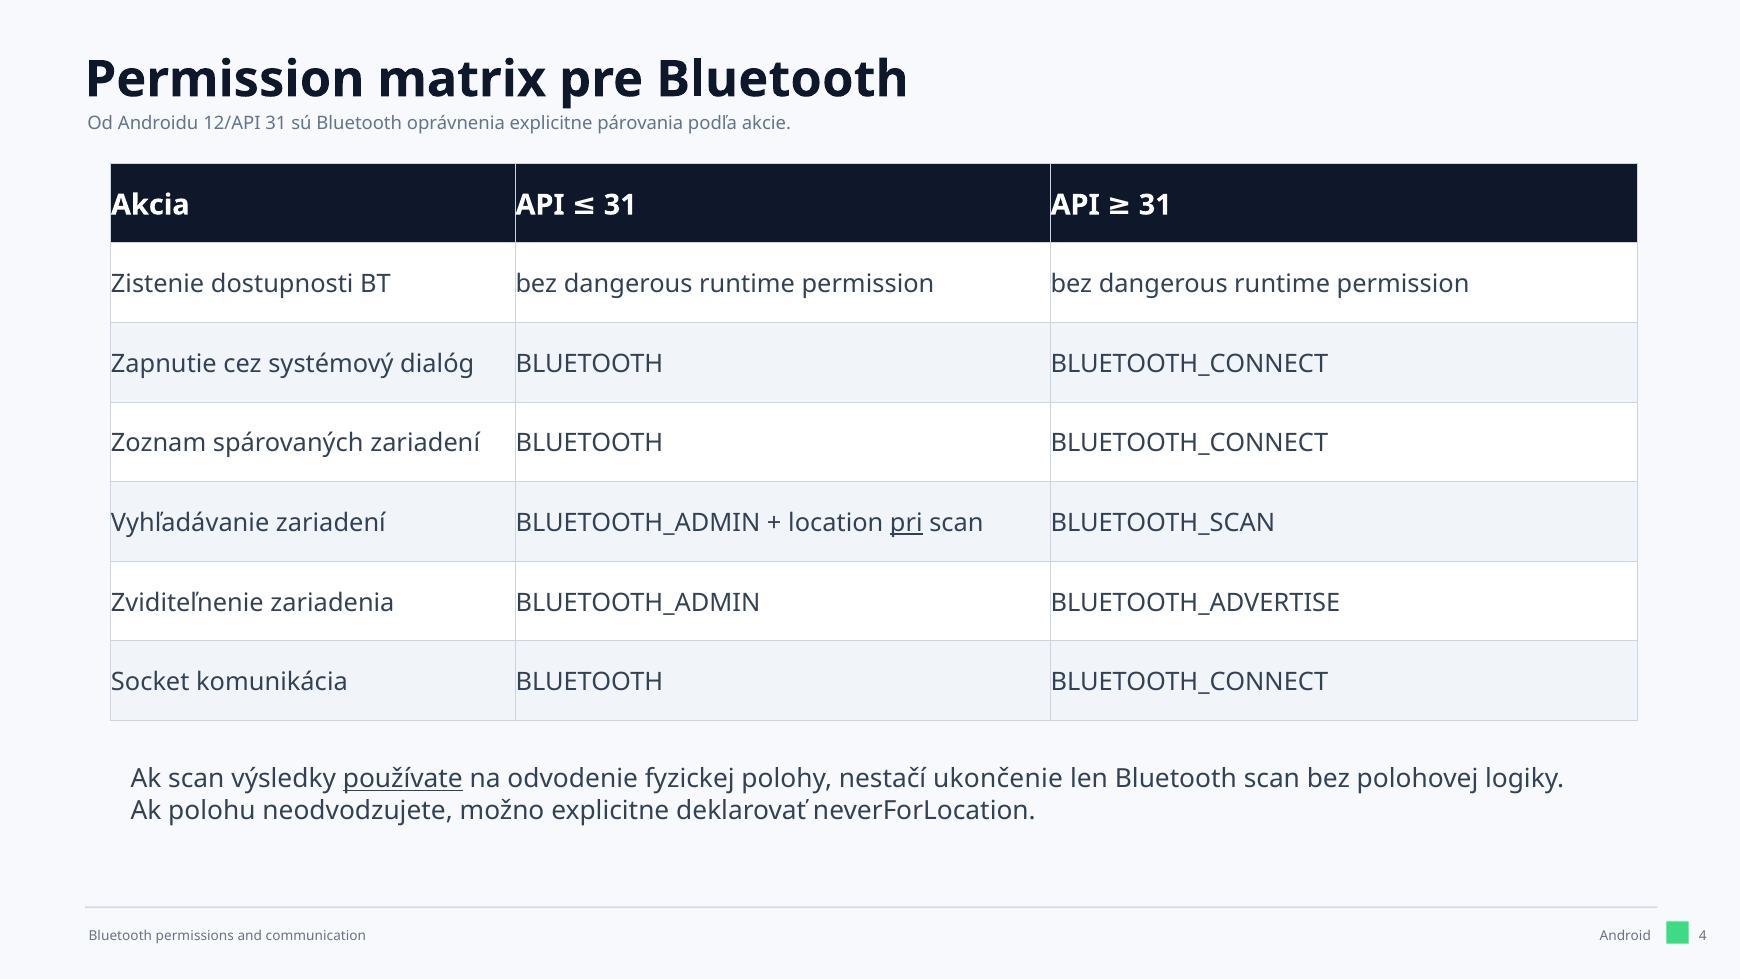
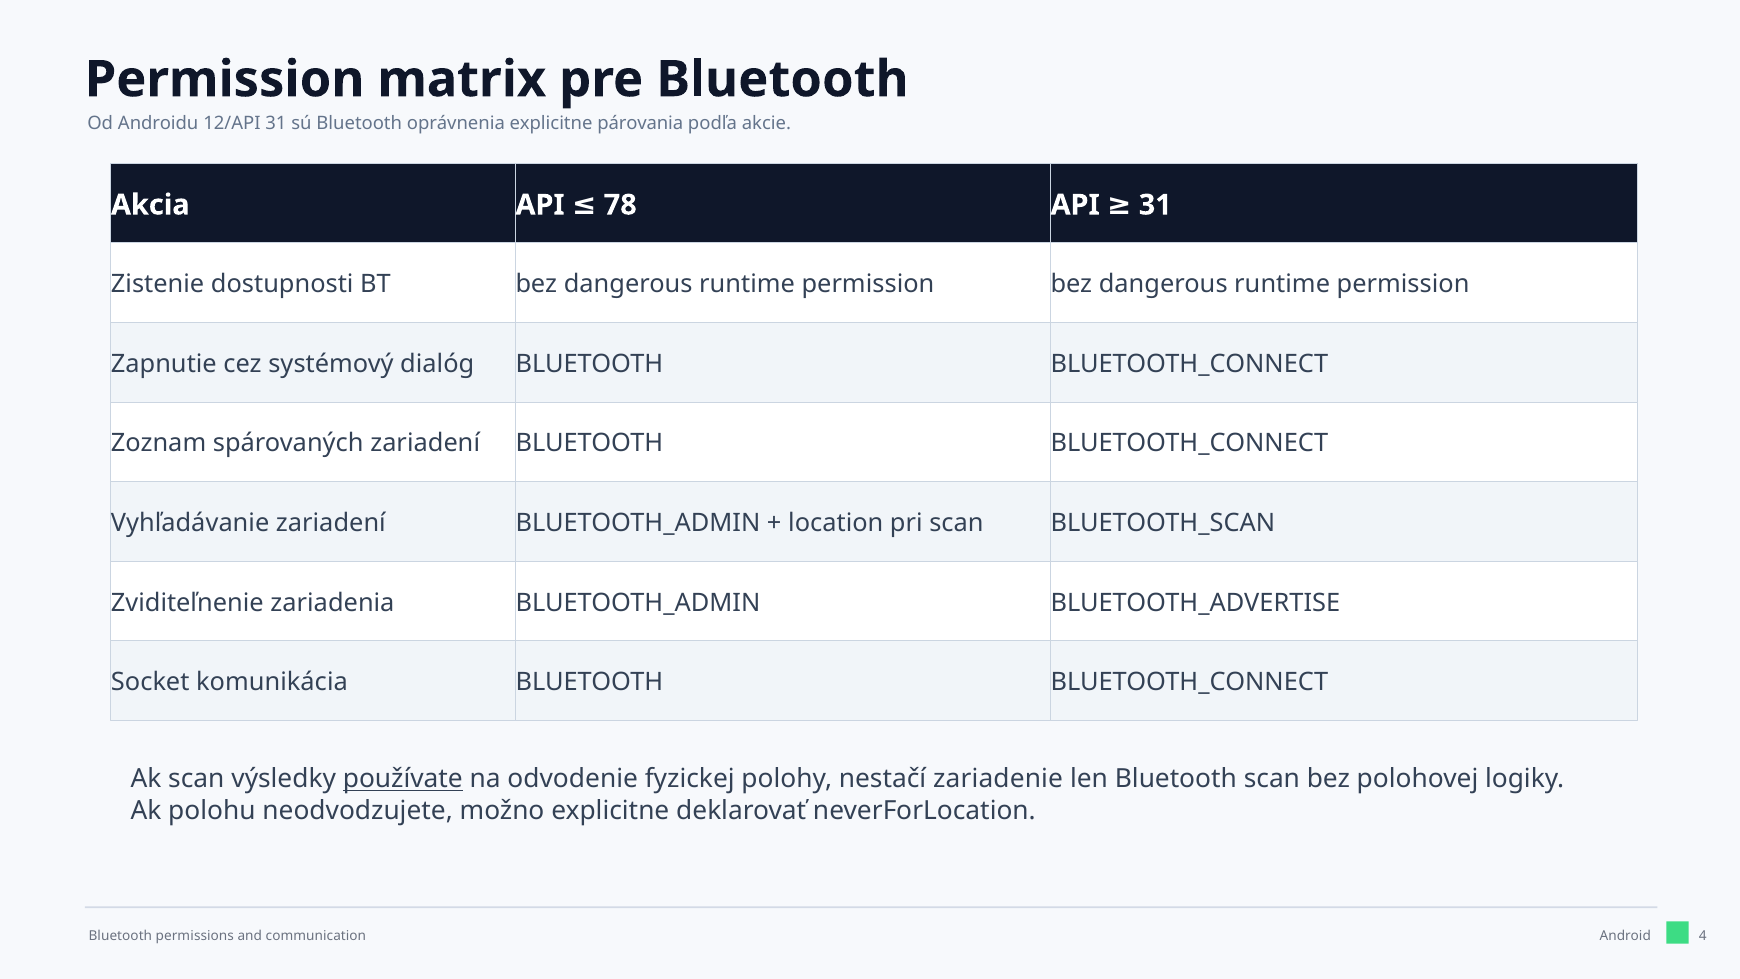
Akcia API 31: 31 -> 78
pri underline: present -> none
ukončenie: ukončenie -> zariadenie
